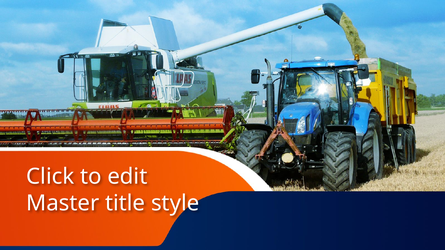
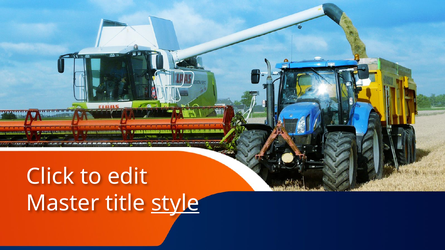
style underline: none -> present
